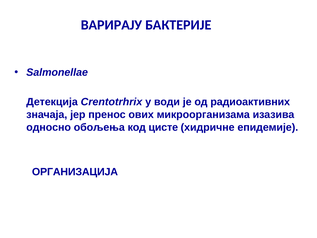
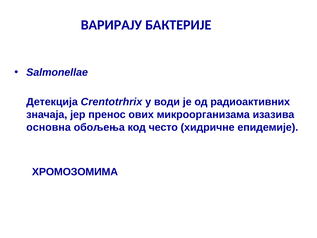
односно: односно -> основна
цисте: цисте -> често
ОРГАНИЗАЦИЈА: ОРГАНИЗАЦИЈА -> ХРОМОЗОМИМА
